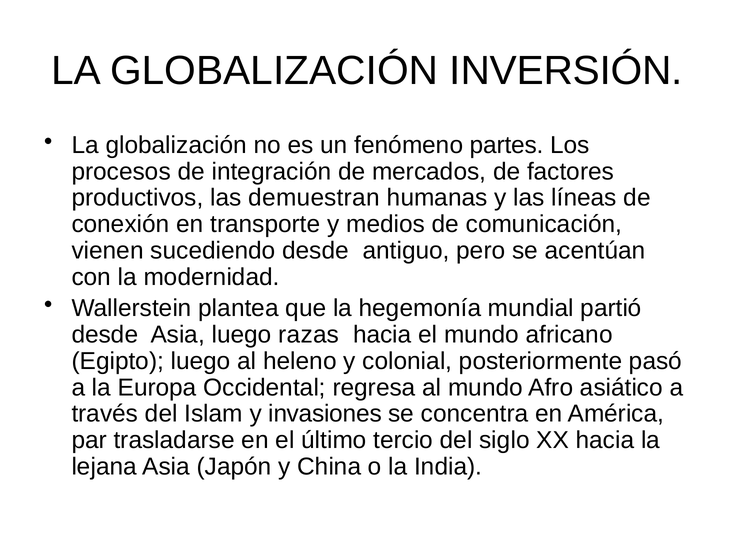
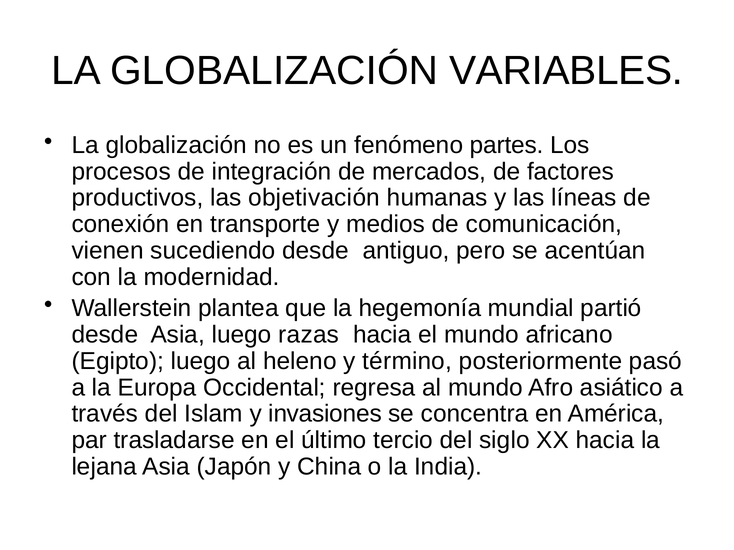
INVERSIÓN: INVERSIÓN -> VARIABLES
demuestran: demuestran -> objetivación
colonial: colonial -> término
